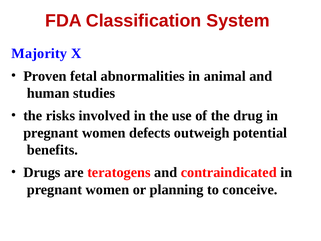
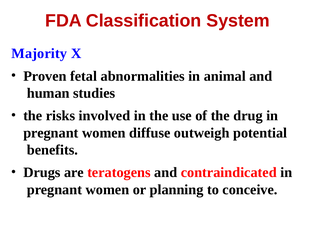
defects: defects -> diffuse
